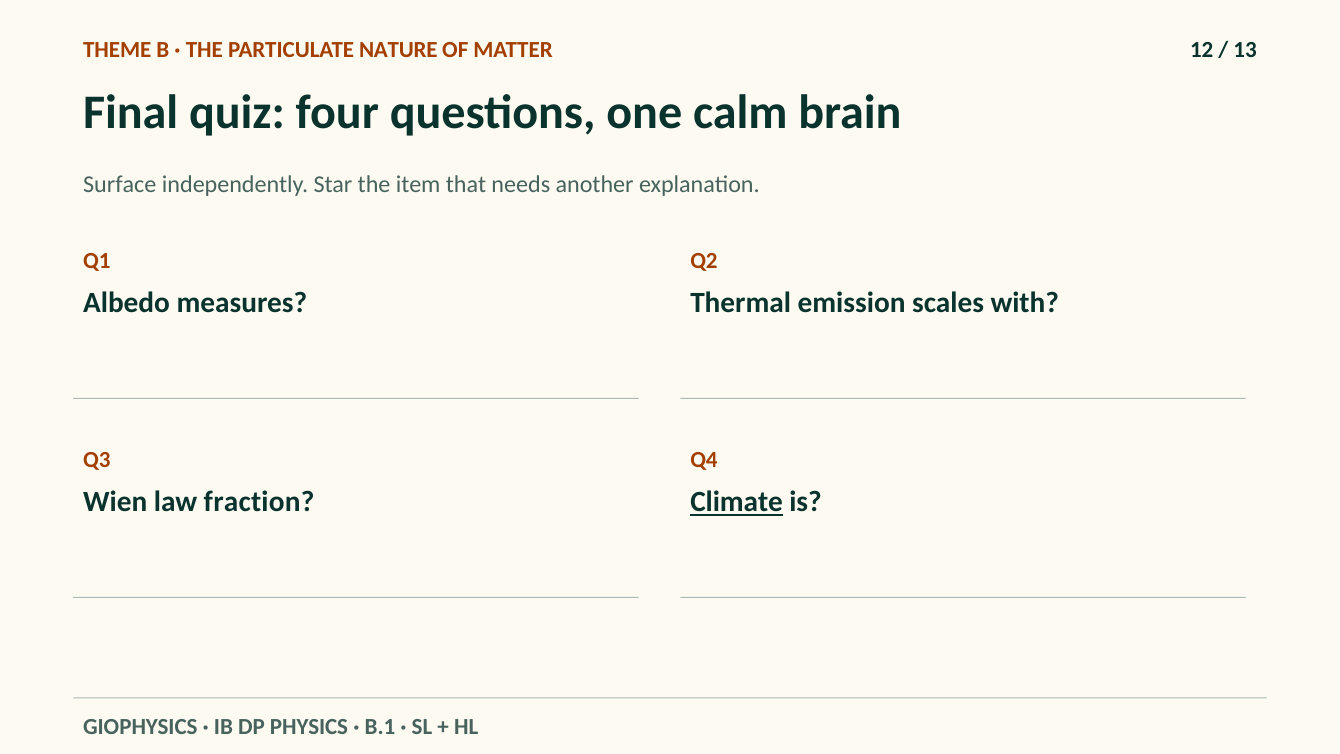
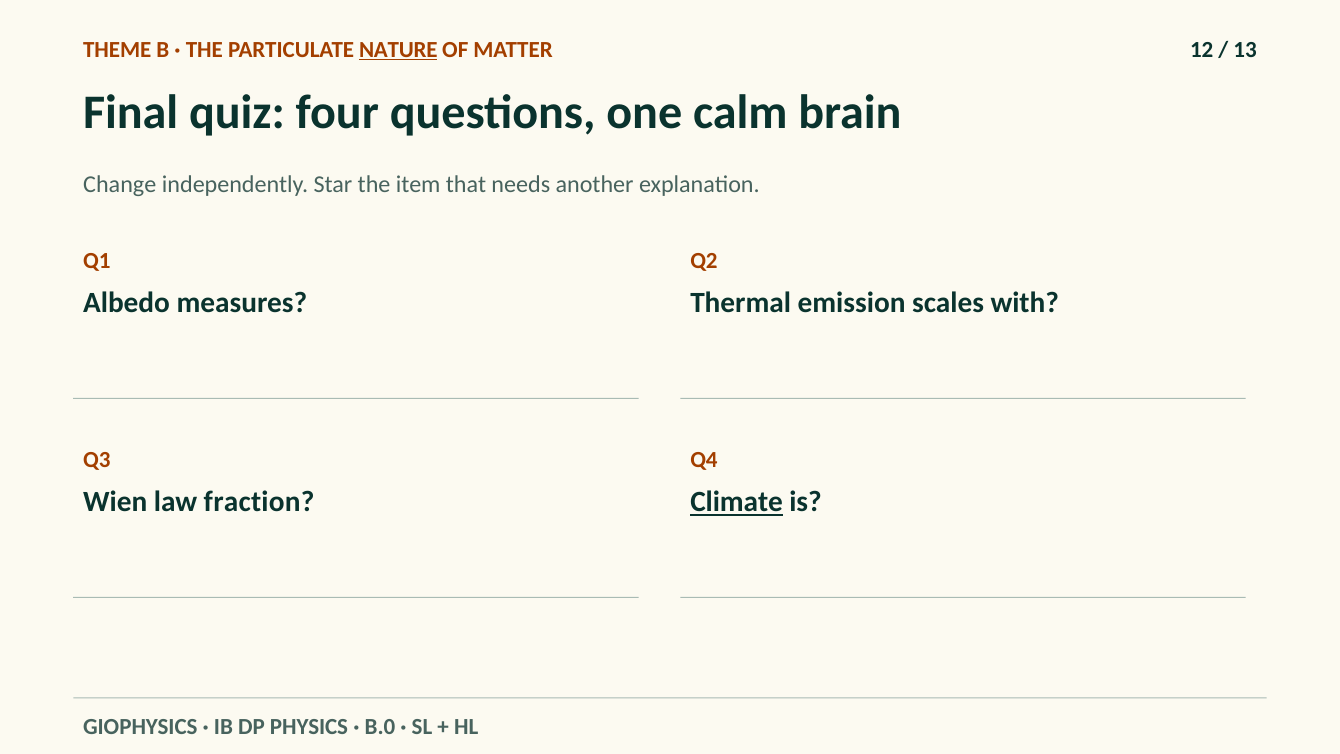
NATURE underline: none -> present
Surface: Surface -> Change
B.1: B.1 -> B.0
